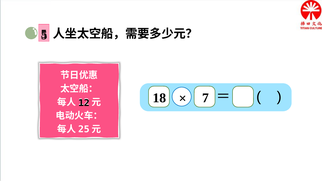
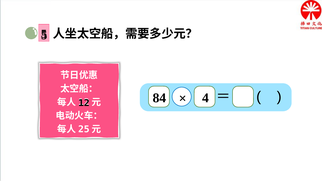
18: 18 -> 84
7: 7 -> 4
